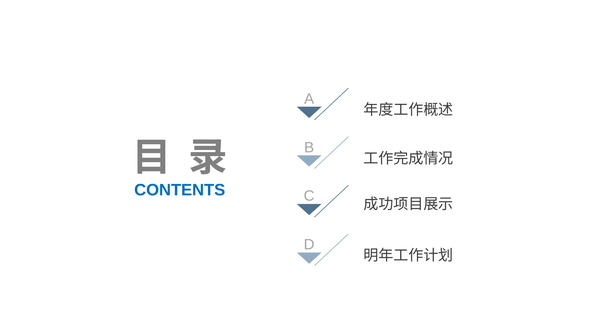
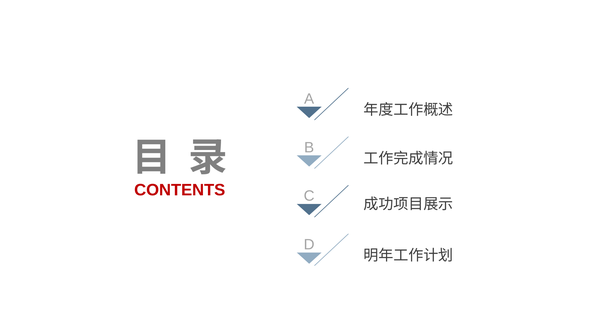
CONTENTS colour: blue -> red
